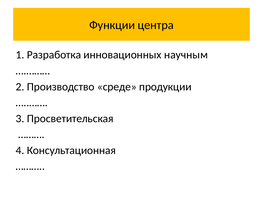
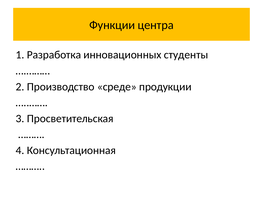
научным: научным -> студенты
